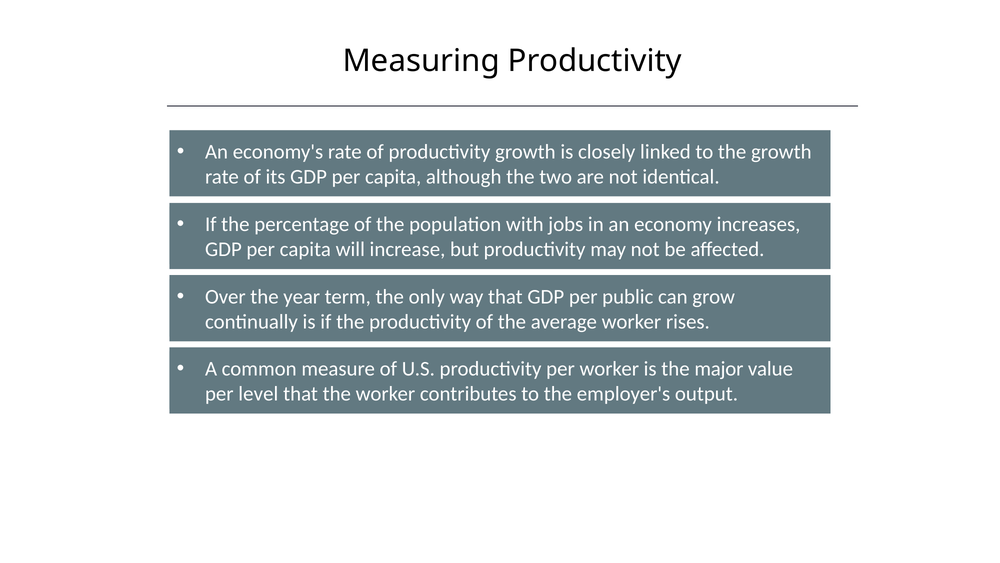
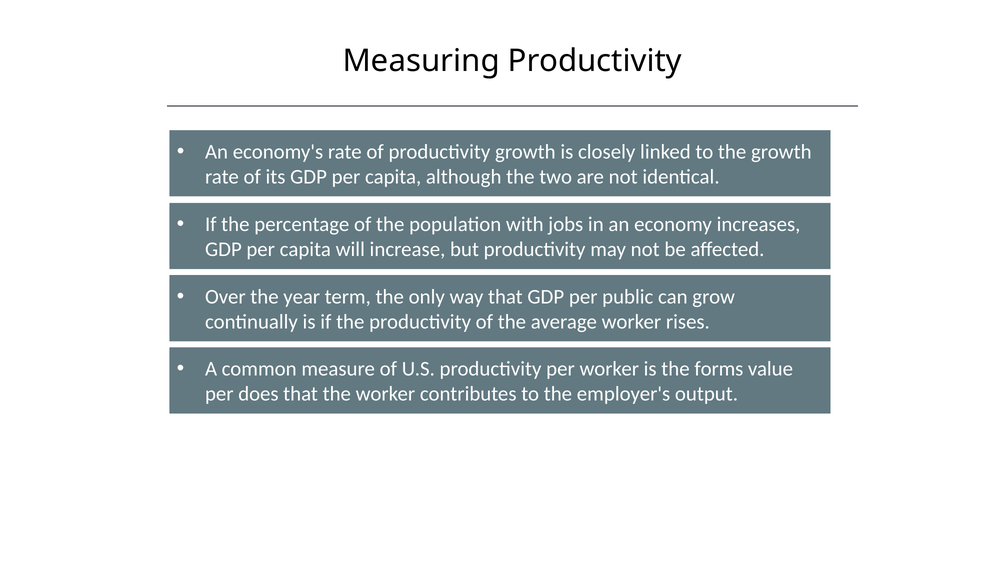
major: major -> forms
level: level -> does
